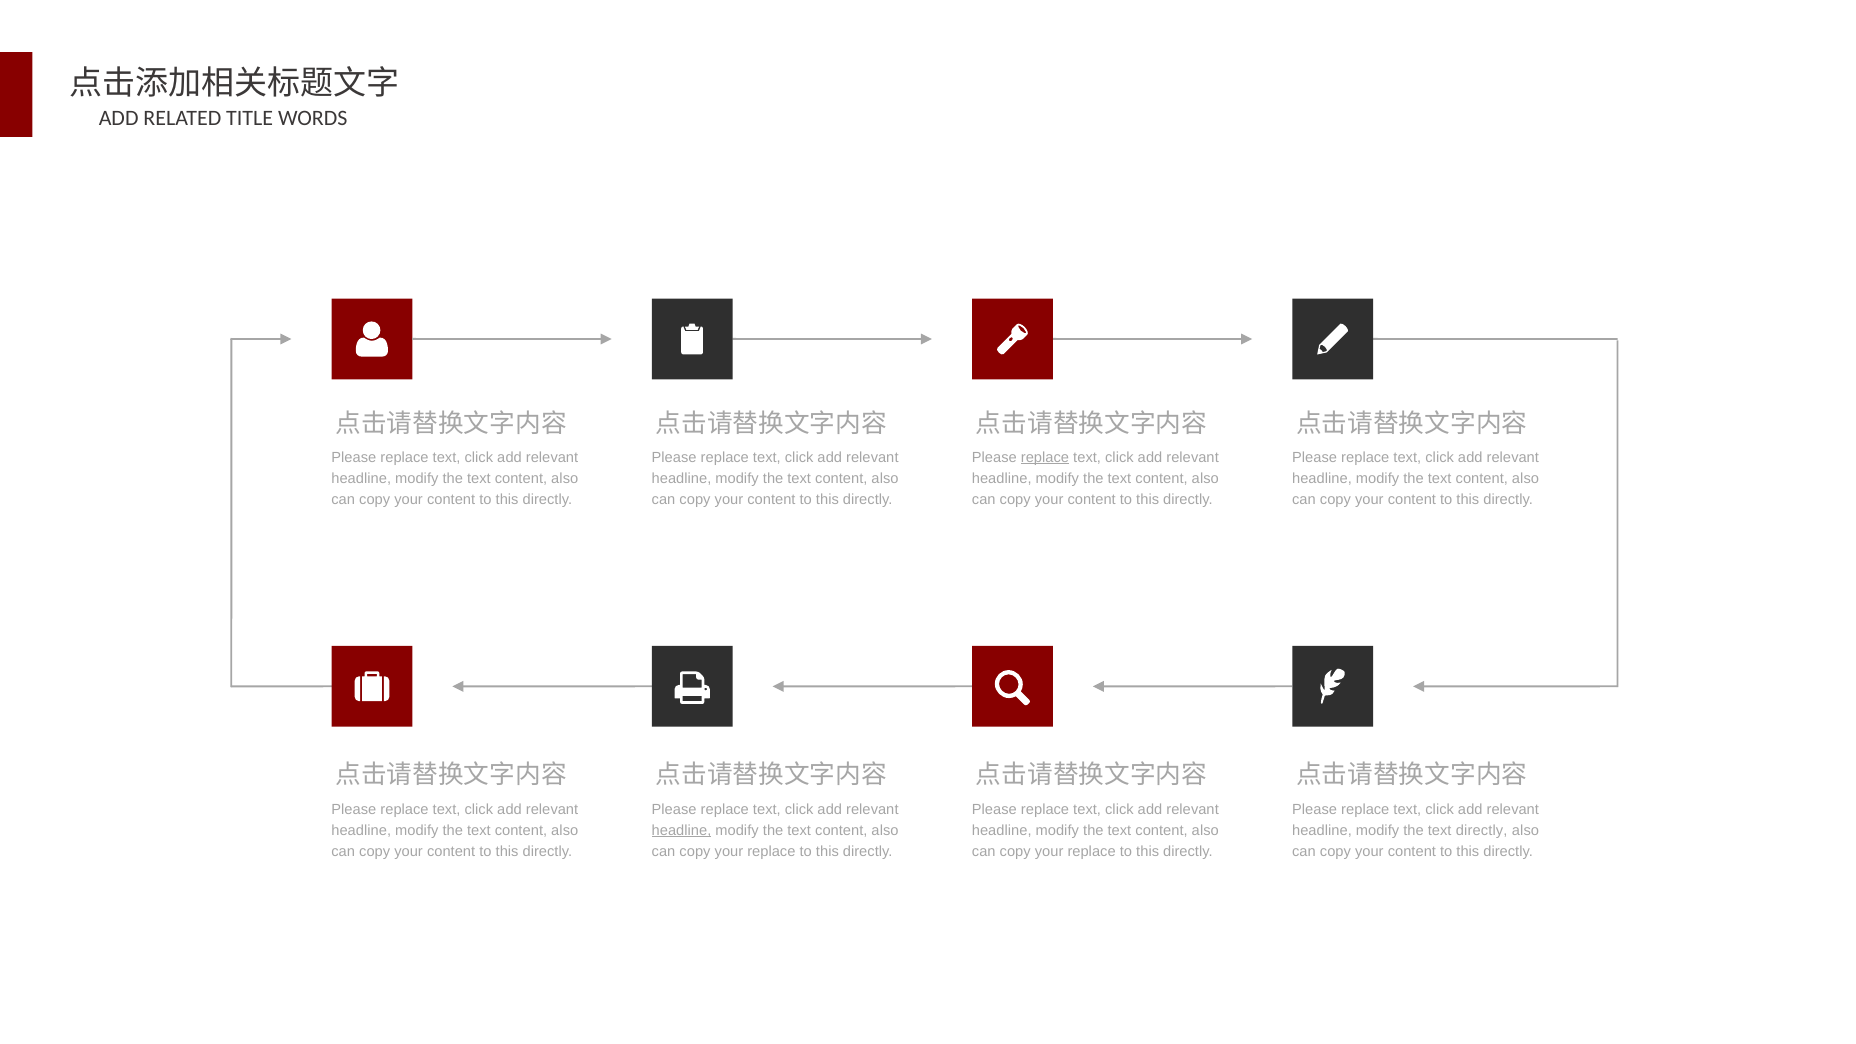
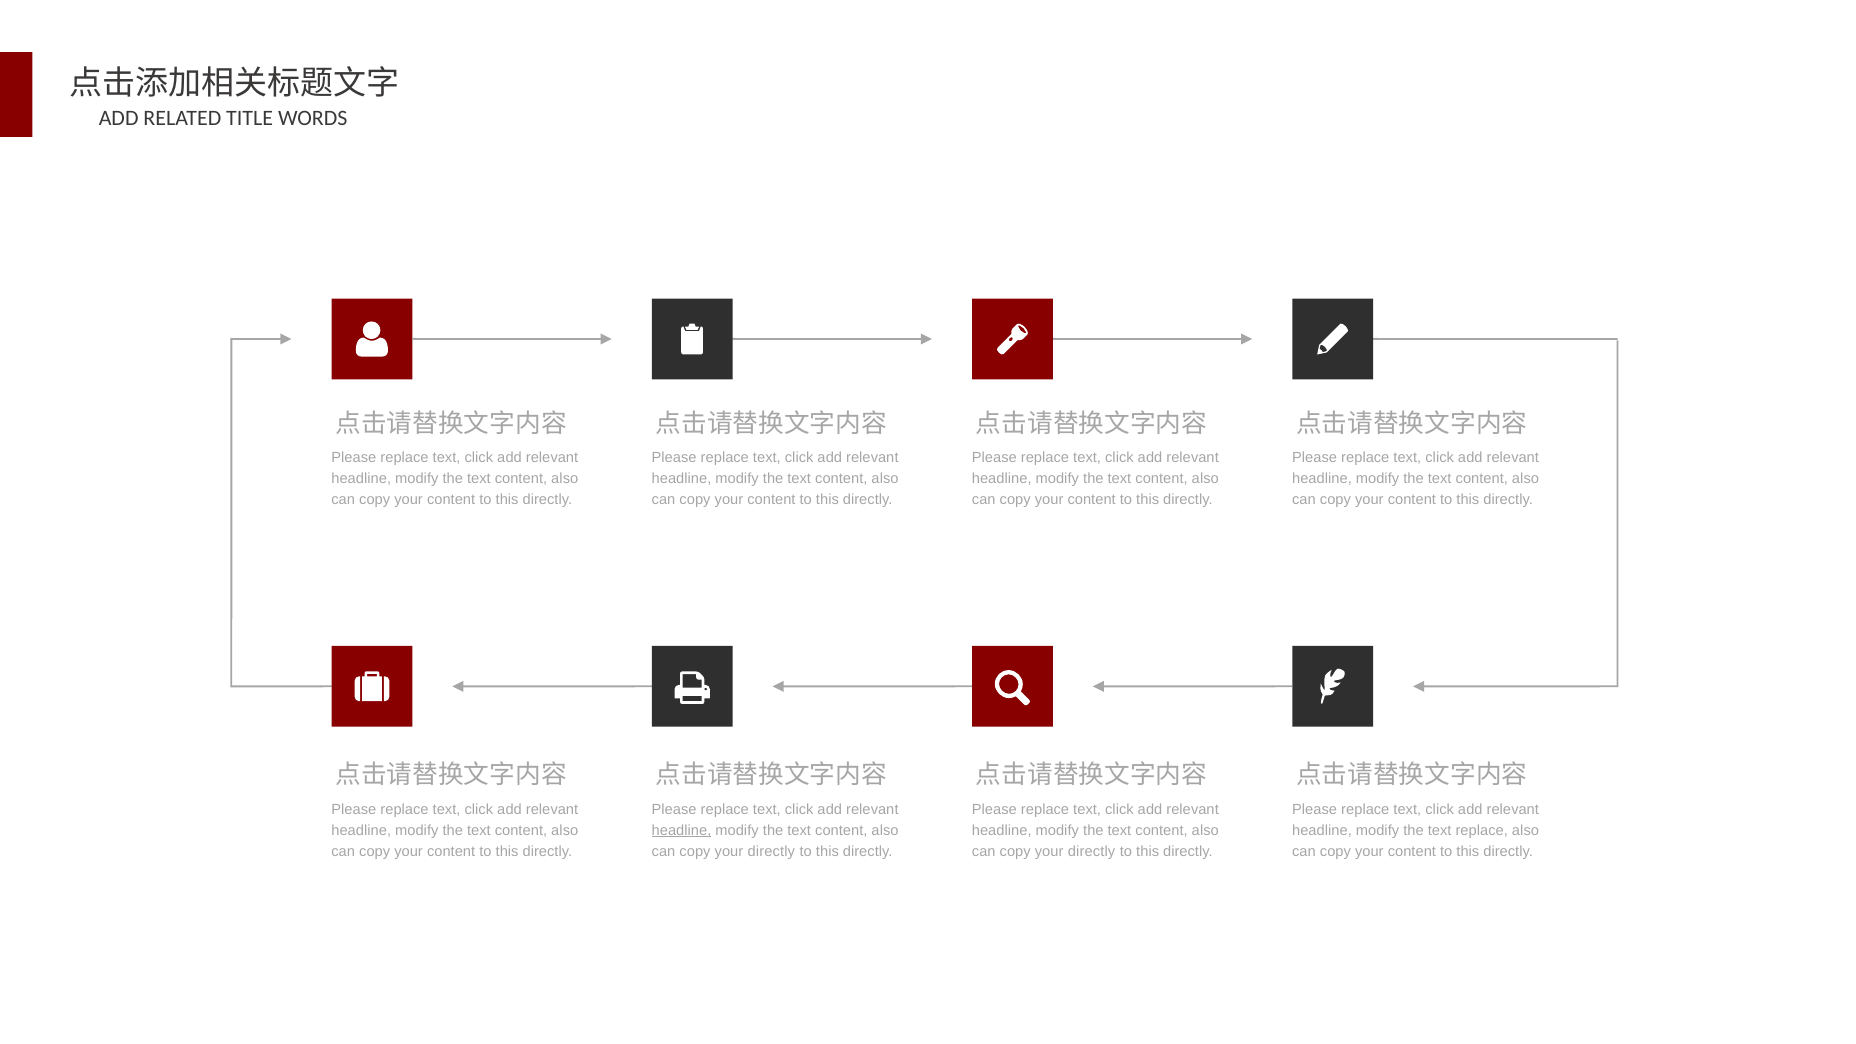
replace at (1045, 457) underline: present -> none
text directly: directly -> replace
replace at (771, 851): replace -> directly
replace at (1092, 851): replace -> directly
